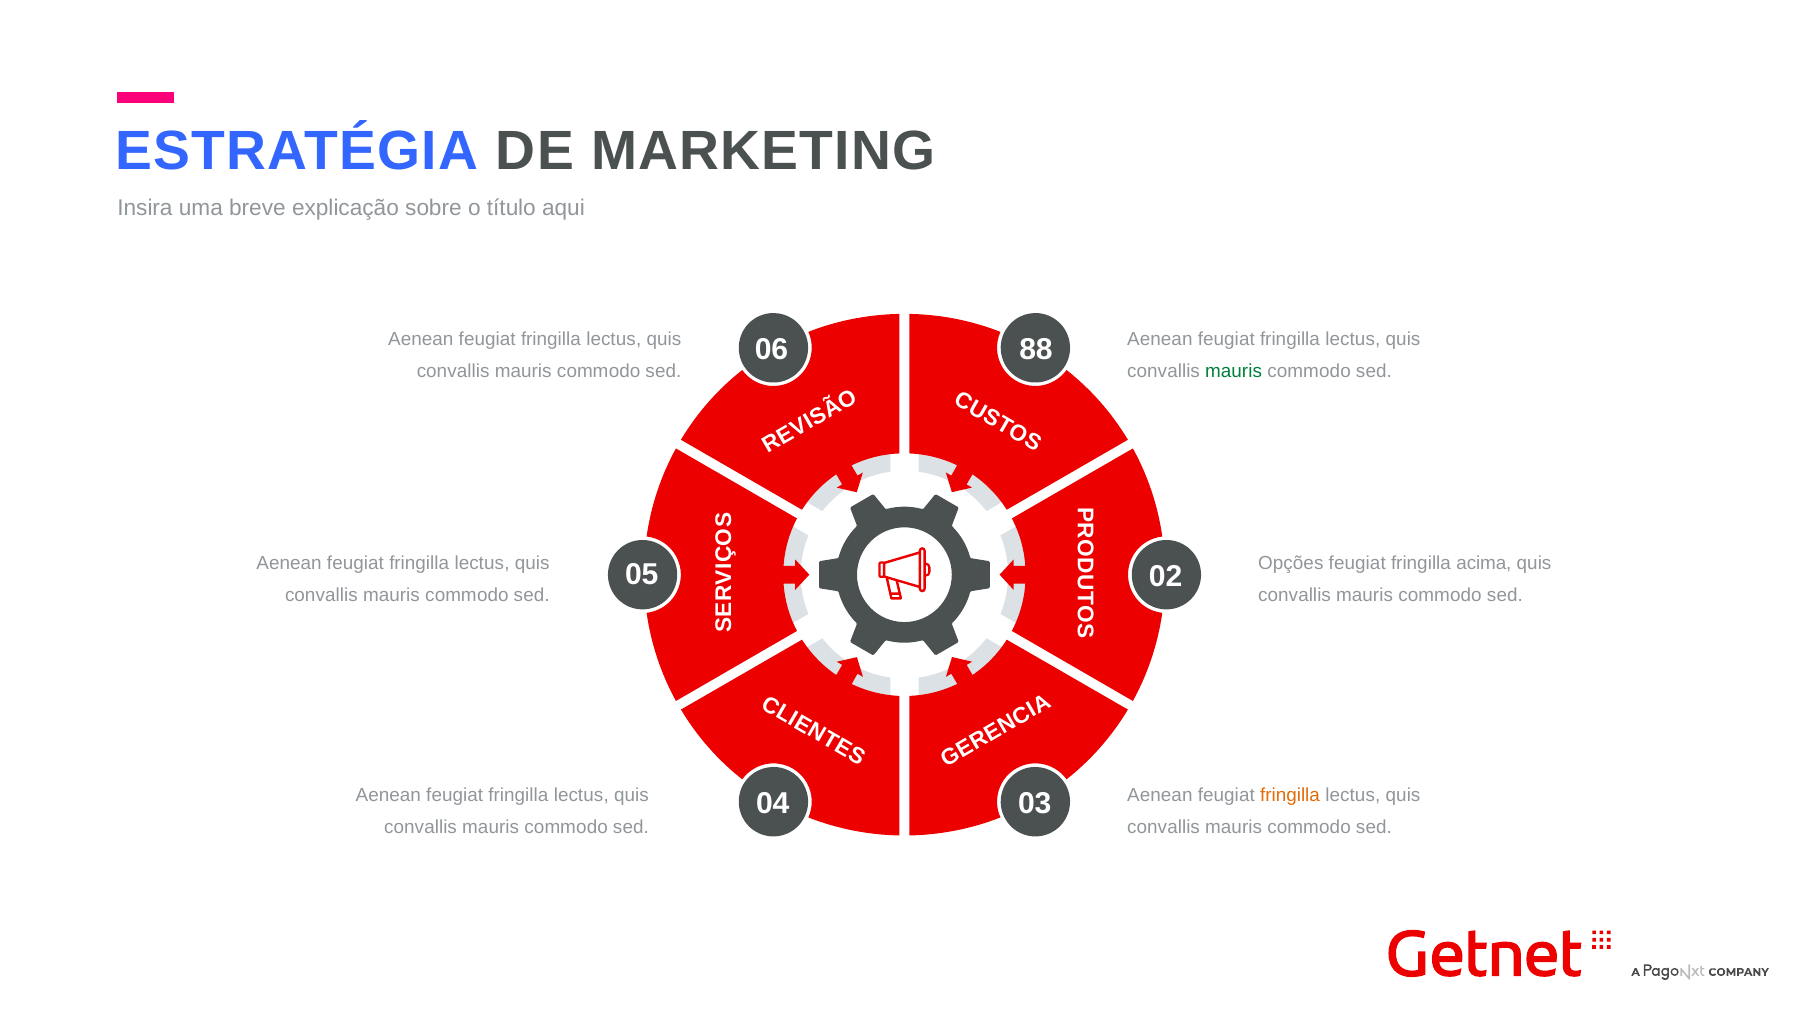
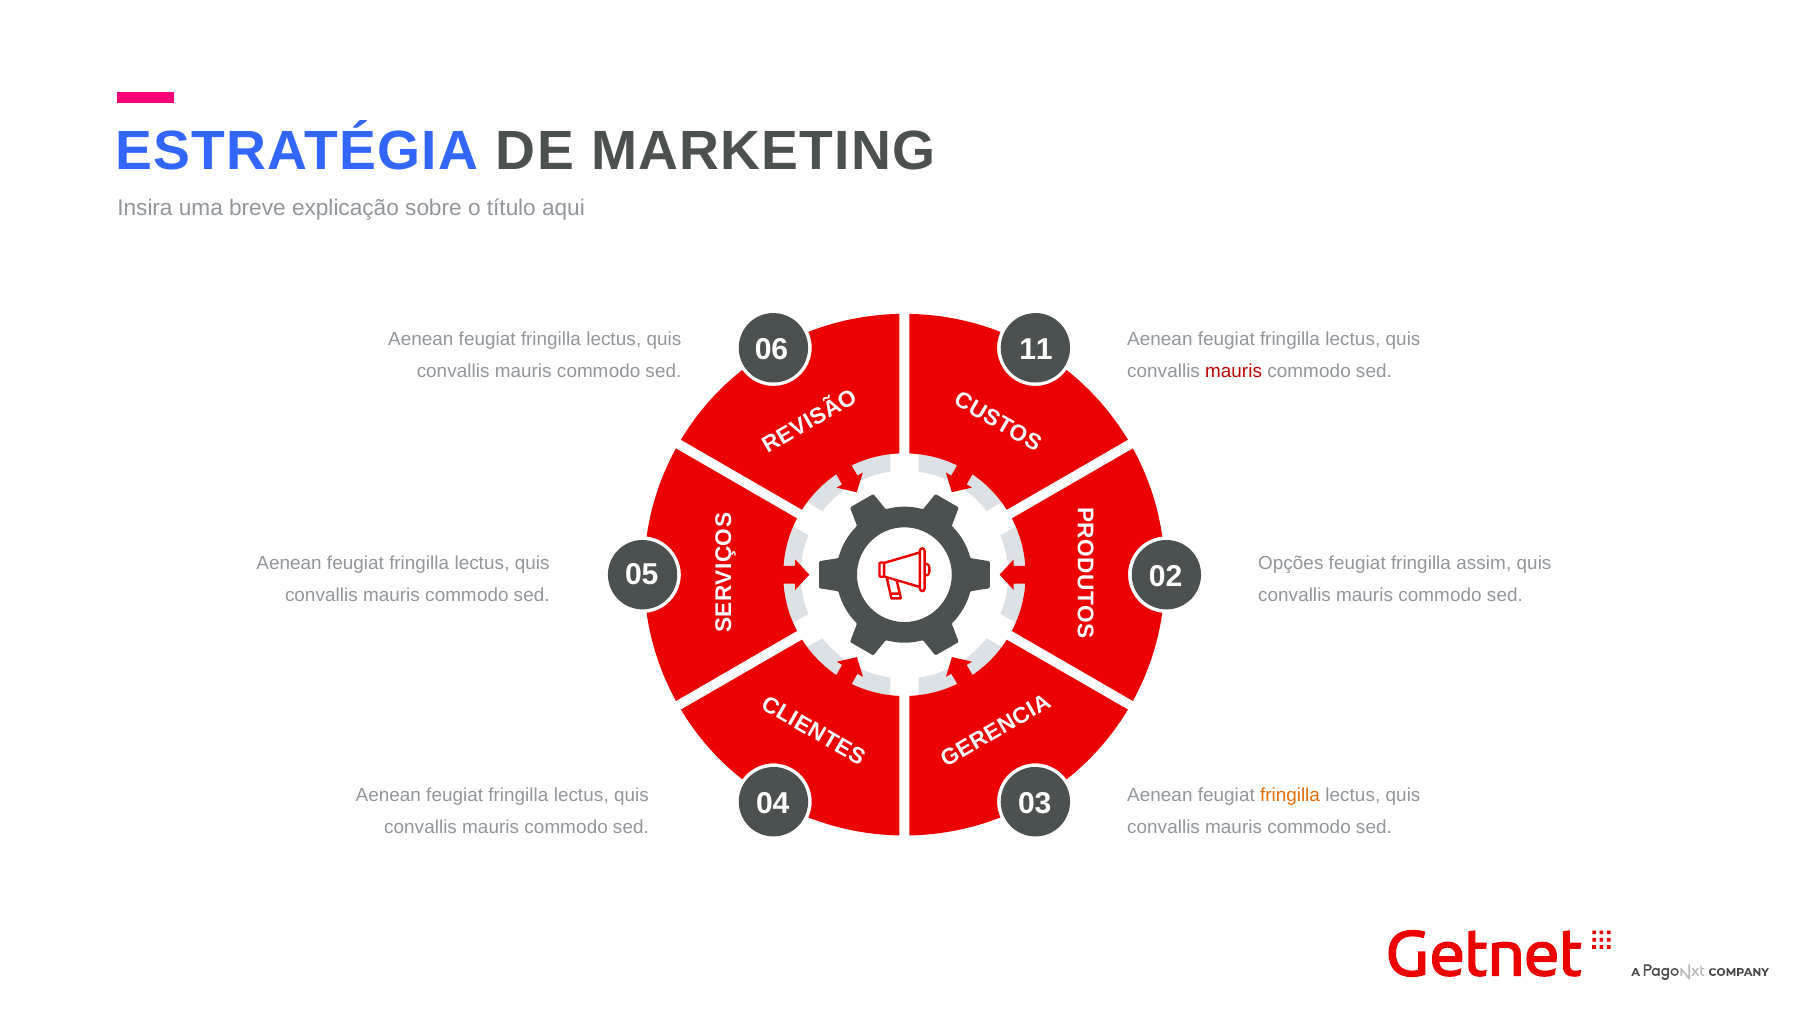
88: 88 -> 11
mauris at (1234, 371) colour: green -> red
acima: acima -> assim
